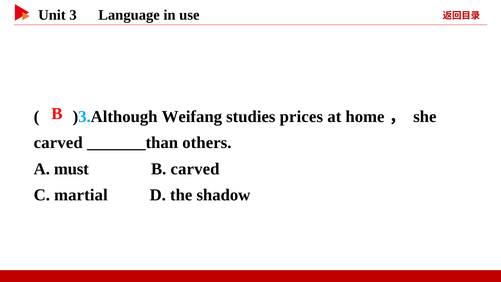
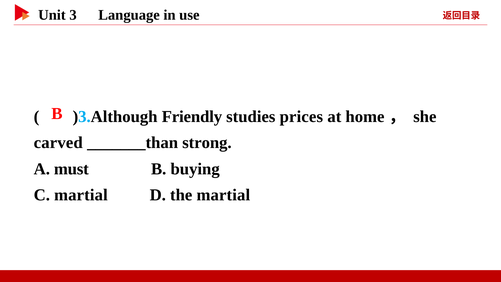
Weifang: Weifang -> Friendly
others: others -> strong
B carved: carved -> buying
the shadow: shadow -> martial
